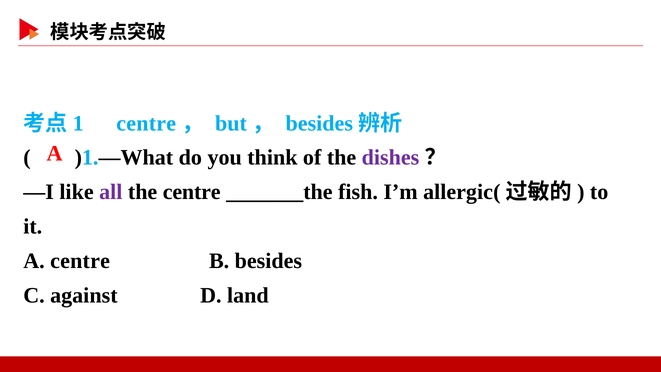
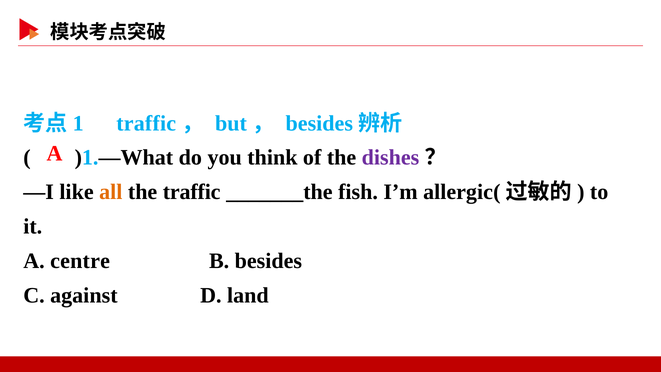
centre at (146, 123): centre -> traffic
all colour: purple -> orange
the centre: centre -> traffic
